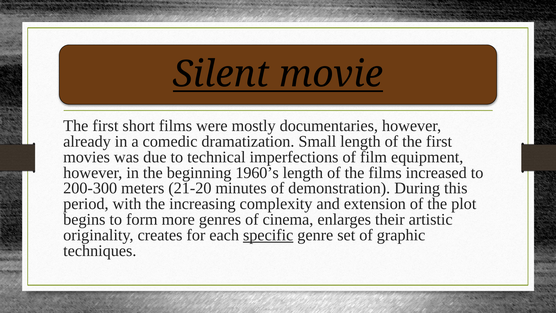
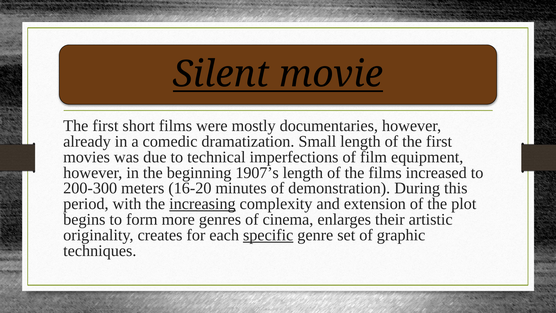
1960’s: 1960’s -> 1907’s
21-20: 21-20 -> 16-20
increasing underline: none -> present
